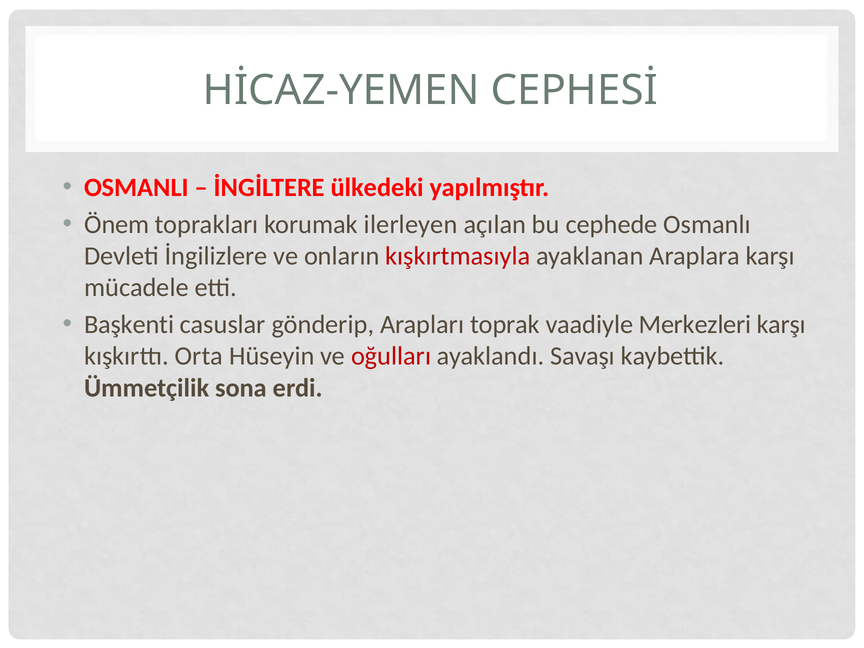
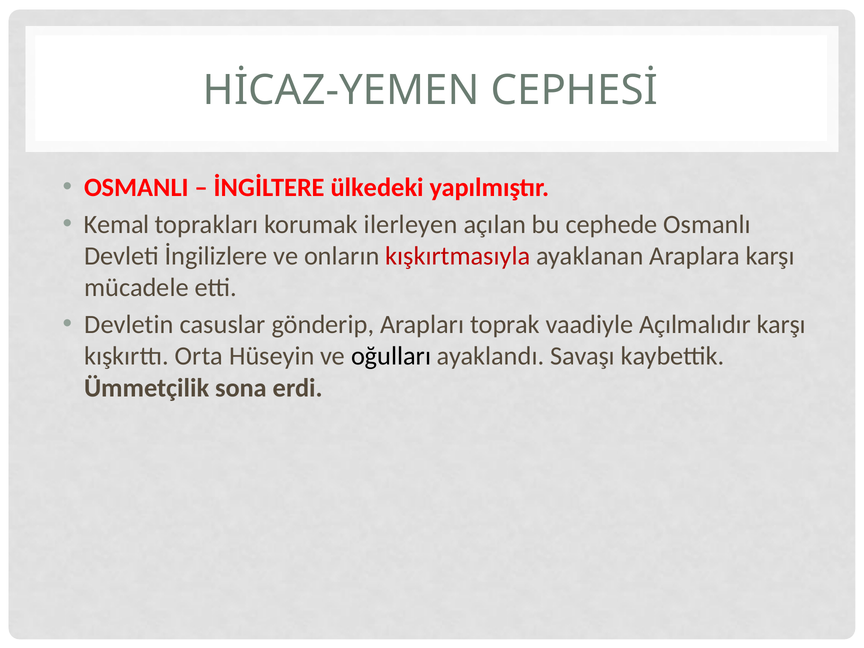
Önem: Önem -> Kemal
Başkenti: Başkenti -> Devletin
Merkezleri: Merkezleri -> Açılmalıdır
oğulları colour: red -> black
